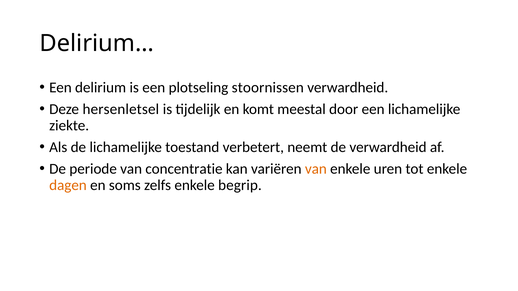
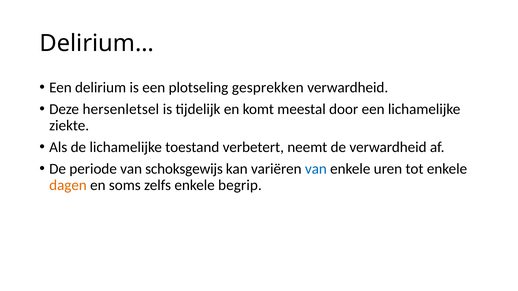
stoornissen: stoornissen -> gesprekken
concentratie: concentratie -> schoksgewijs
van at (316, 169) colour: orange -> blue
